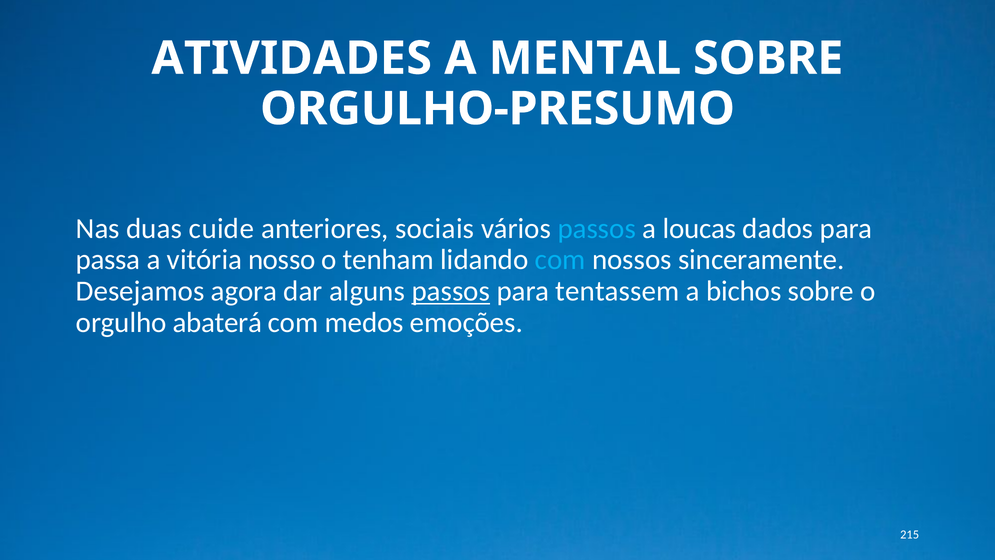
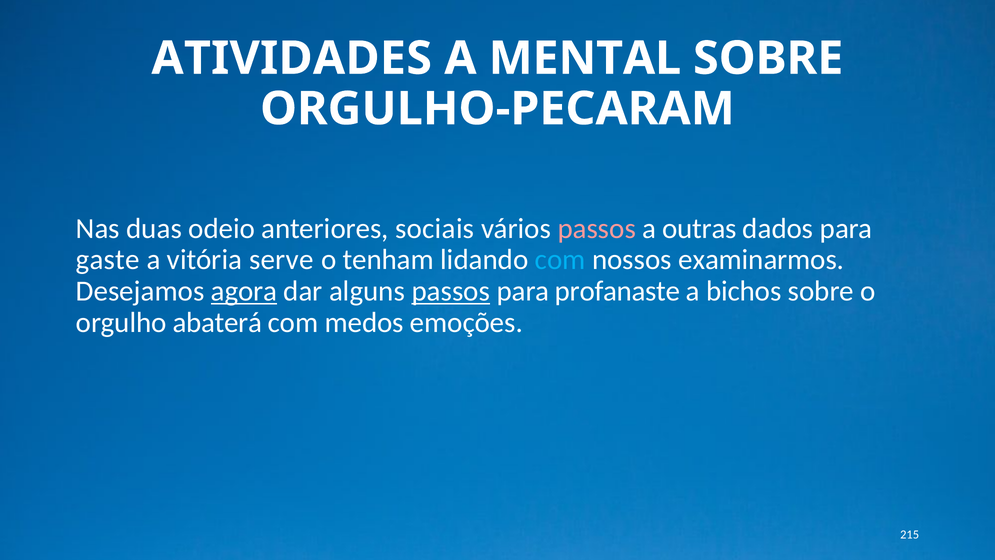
ORGULHO-PRESUMO: ORGULHO-PRESUMO -> ORGULHO-PECARAM
cuide: cuide -> odeio
passos at (597, 228) colour: light blue -> pink
loucas: loucas -> outras
passa: passa -> gaste
nosso: nosso -> serve
sinceramente: sinceramente -> examinarmos
agora underline: none -> present
tentassem: tentassem -> profanaste
